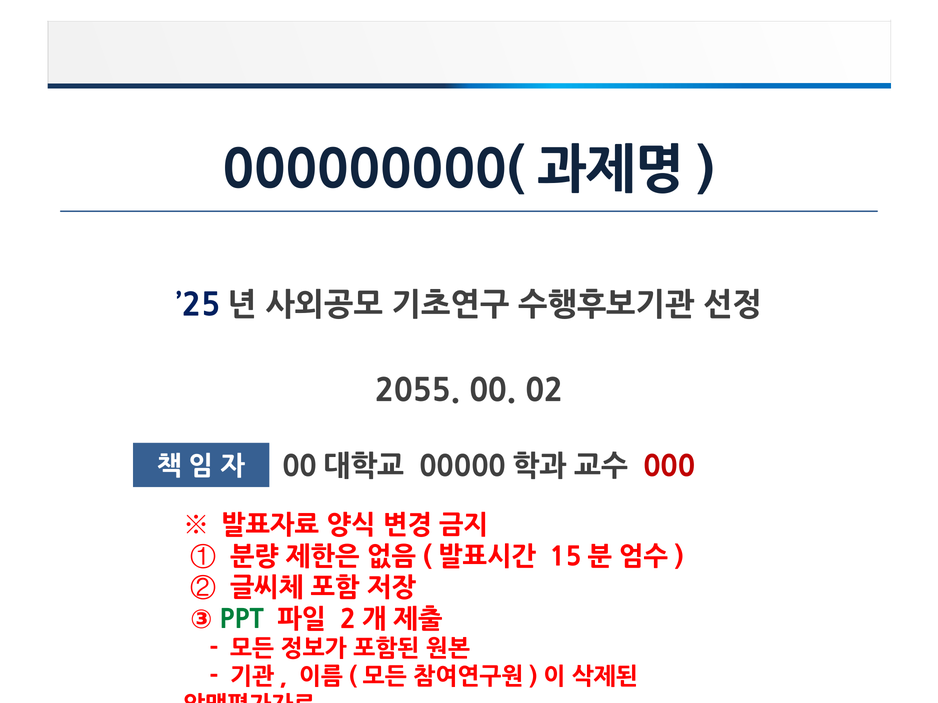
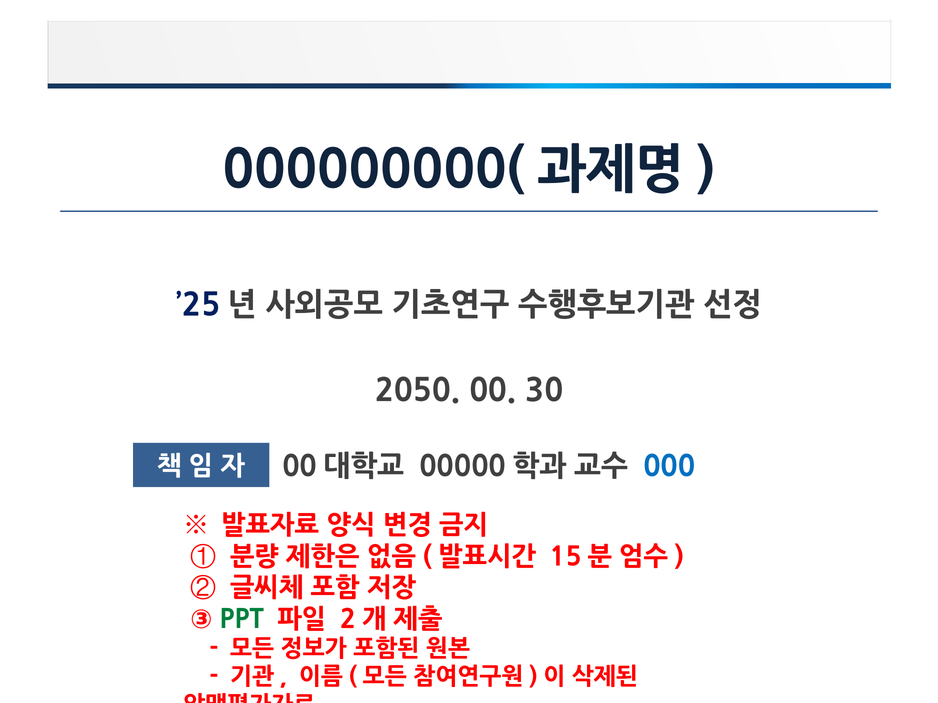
2055: 2055 -> 2050
02: 02 -> 30
000 colour: red -> blue
